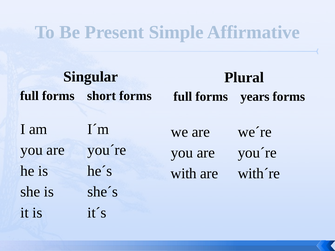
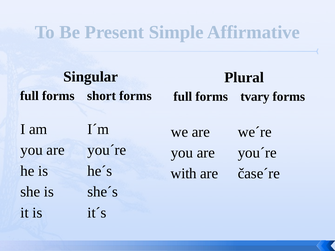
years: years -> tvary
with´re: with´re -> čase´re
